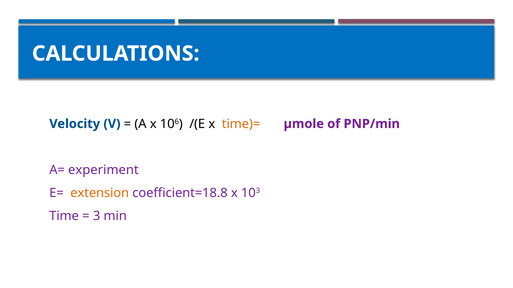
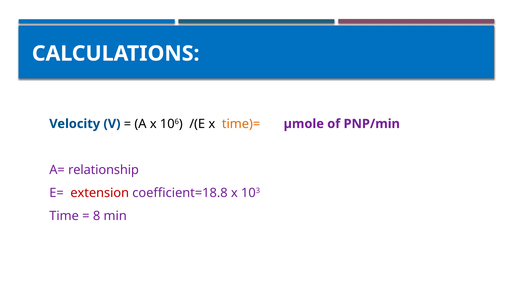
experiment: experiment -> relationship
extension colour: orange -> red
3: 3 -> 8
